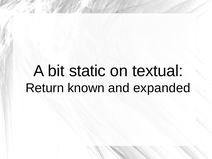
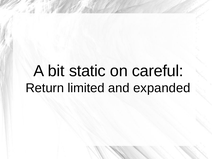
textual: textual -> careful
known: known -> limited
